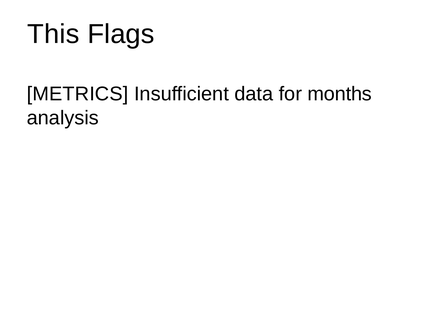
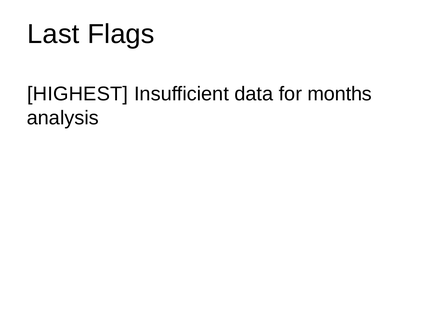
This: This -> Last
METRICS: METRICS -> HIGHEST
